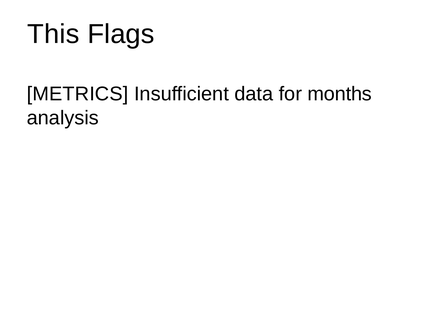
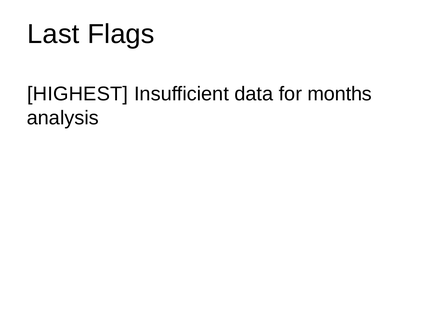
This: This -> Last
METRICS: METRICS -> HIGHEST
